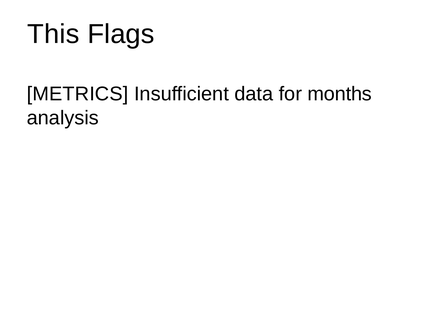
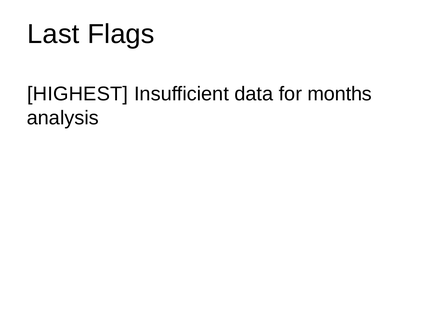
This: This -> Last
METRICS: METRICS -> HIGHEST
